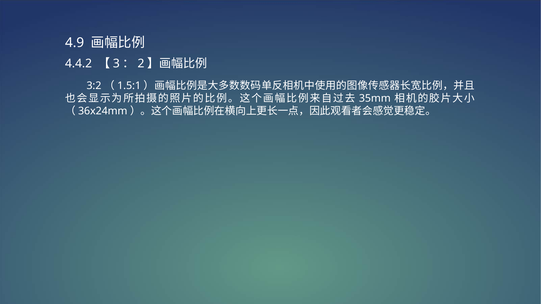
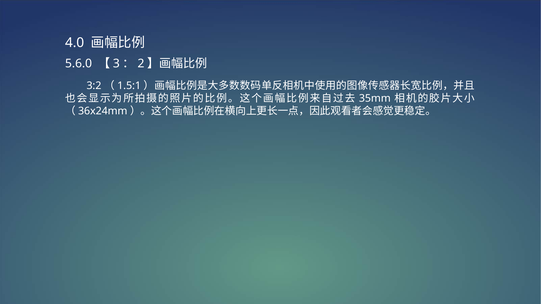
4.9: 4.9 -> 4.0
4.4.2: 4.4.2 -> 5.6.0
